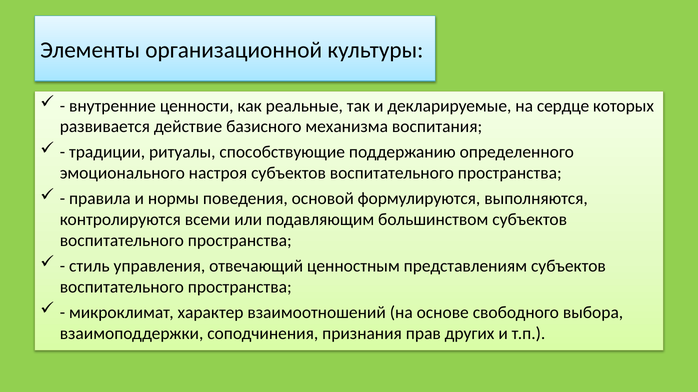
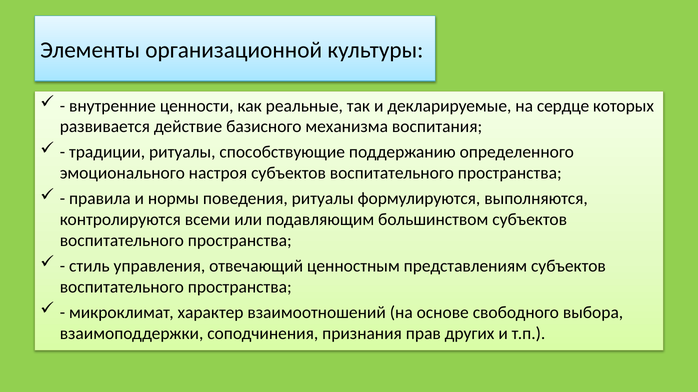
поведения основой: основой -> ритуалы
